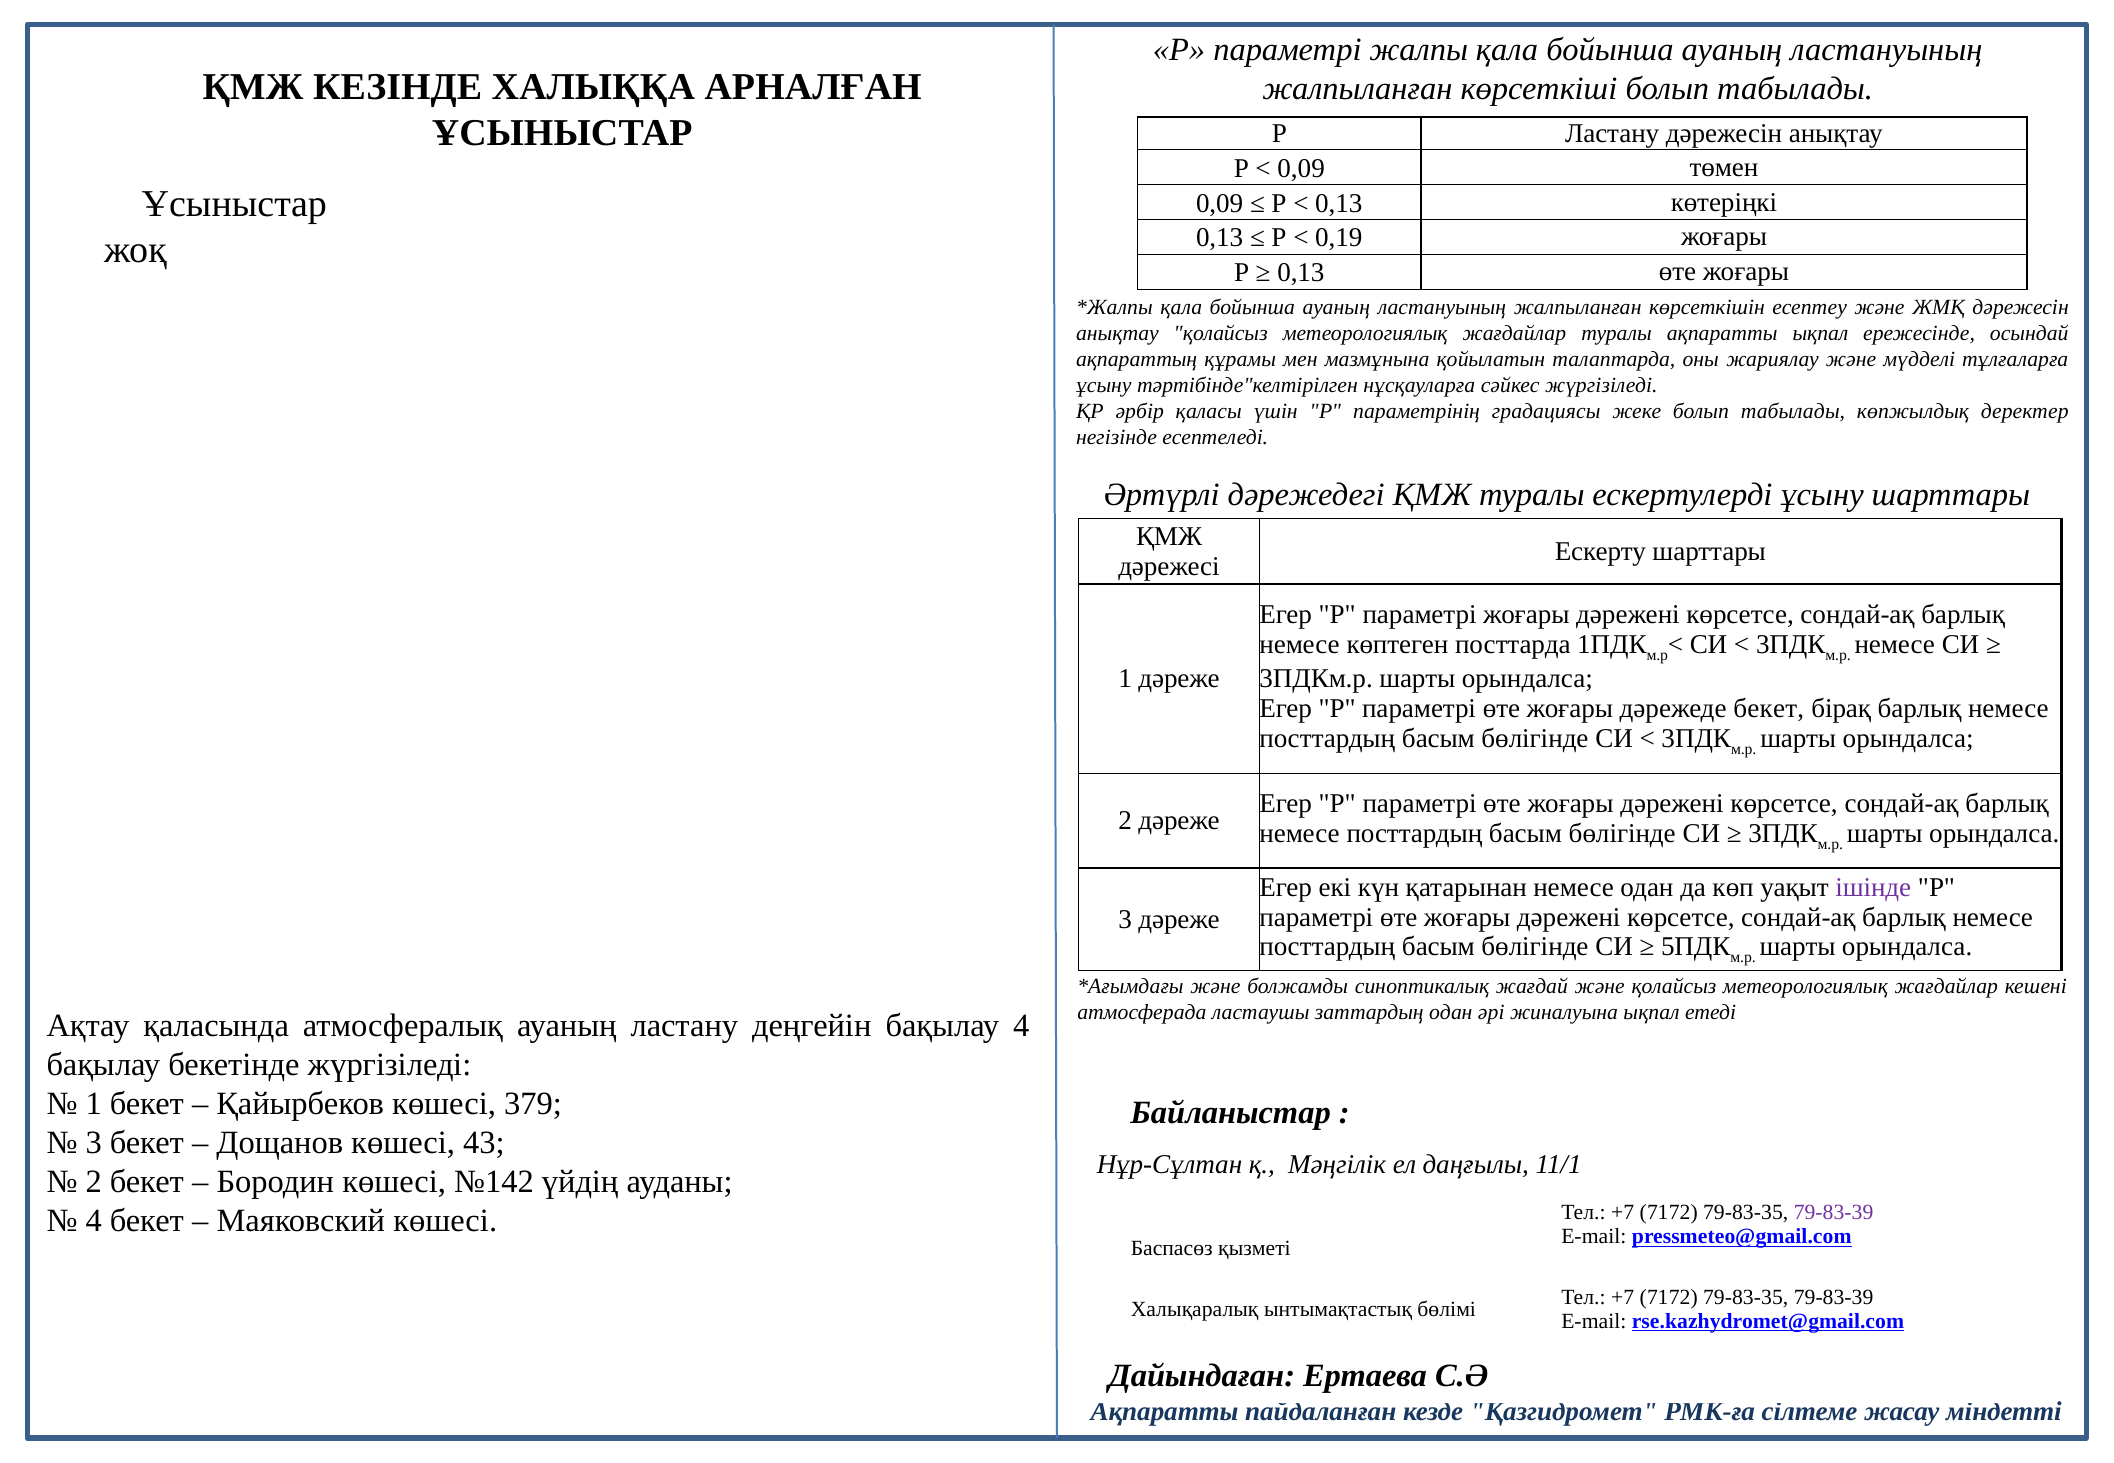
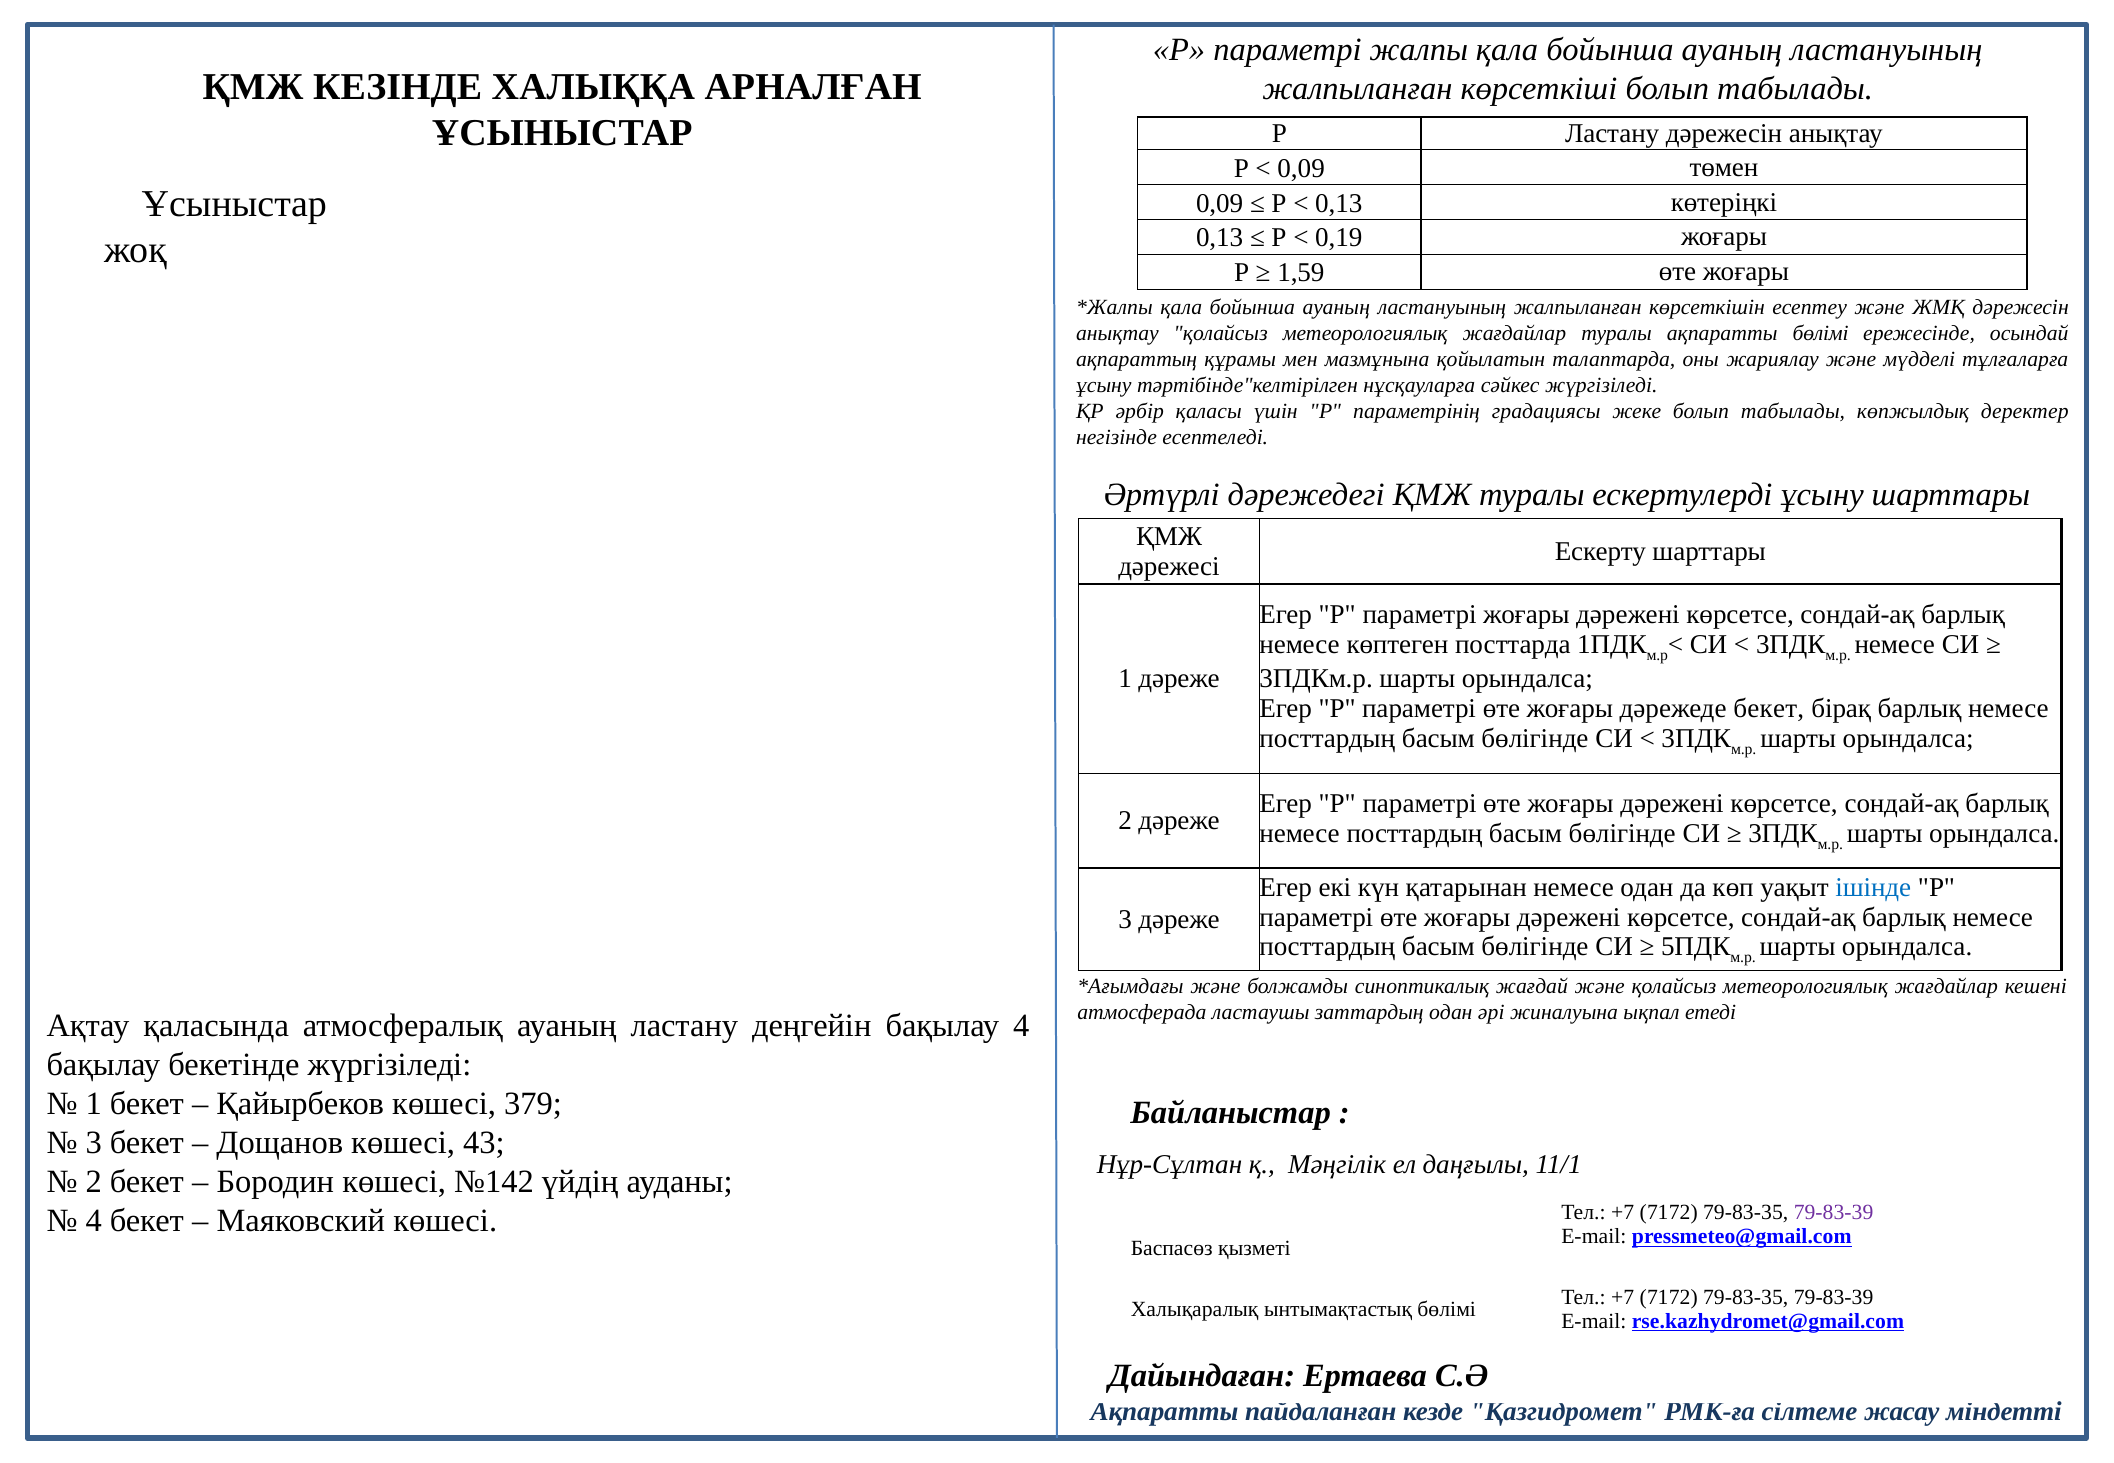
0,13 at (1301, 273): 0,13 -> 1,59
ақпаратты ықпал: ықпал -> бөлімі
ішінде colour: purple -> blue
